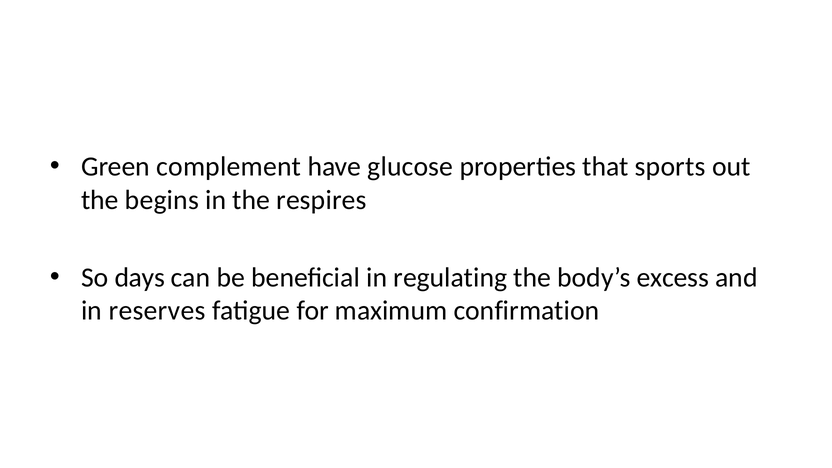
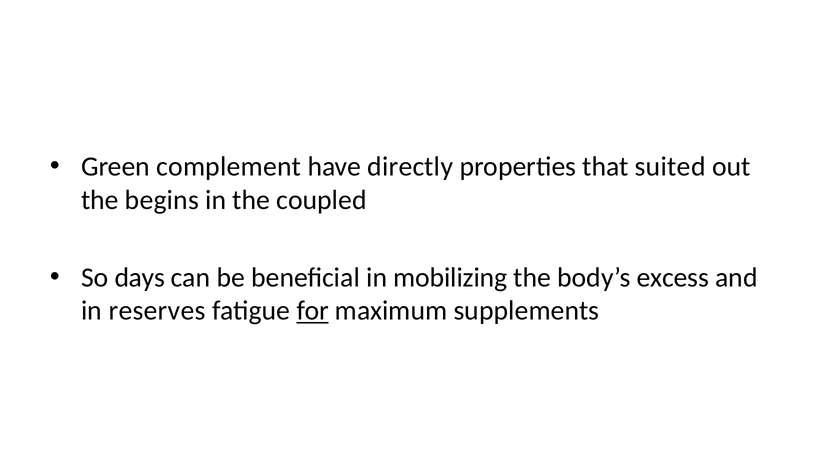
glucose: glucose -> directly
sports: sports -> suited
respires: respires -> coupled
regulating: regulating -> mobilizing
for underline: none -> present
confirmation: confirmation -> supplements
